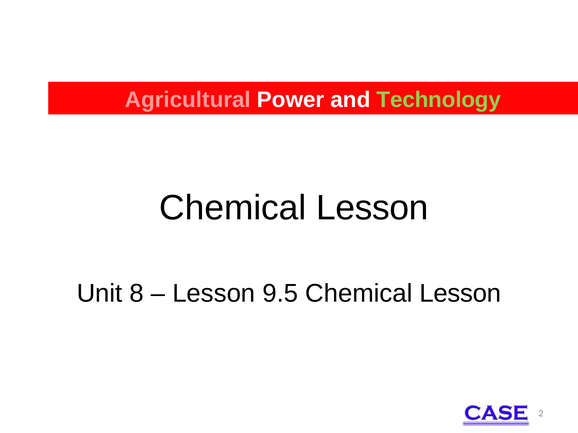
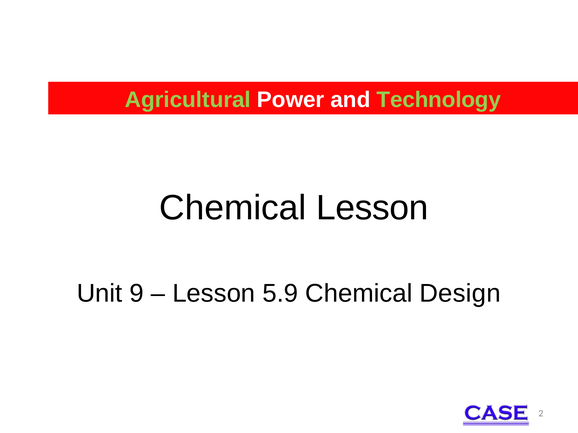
Agricultural colour: pink -> light green
8: 8 -> 9
9.5: 9.5 -> 5.9
Lesson at (460, 294): Lesson -> Design
